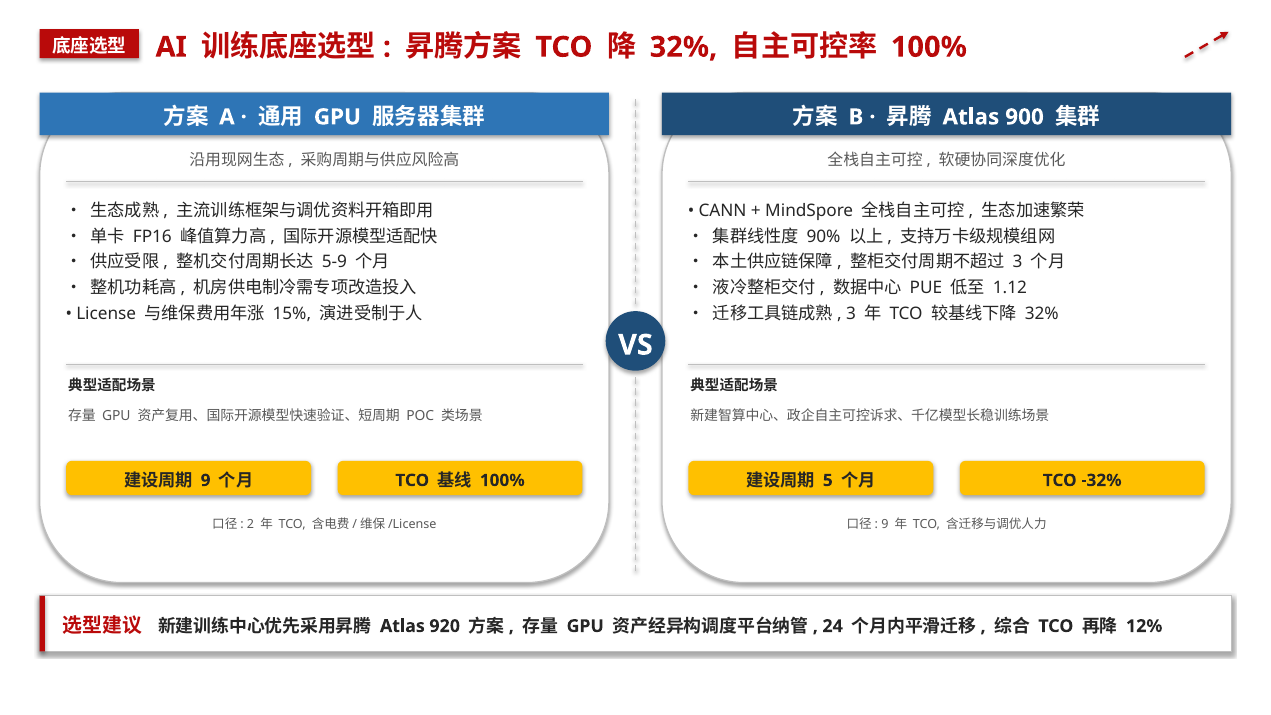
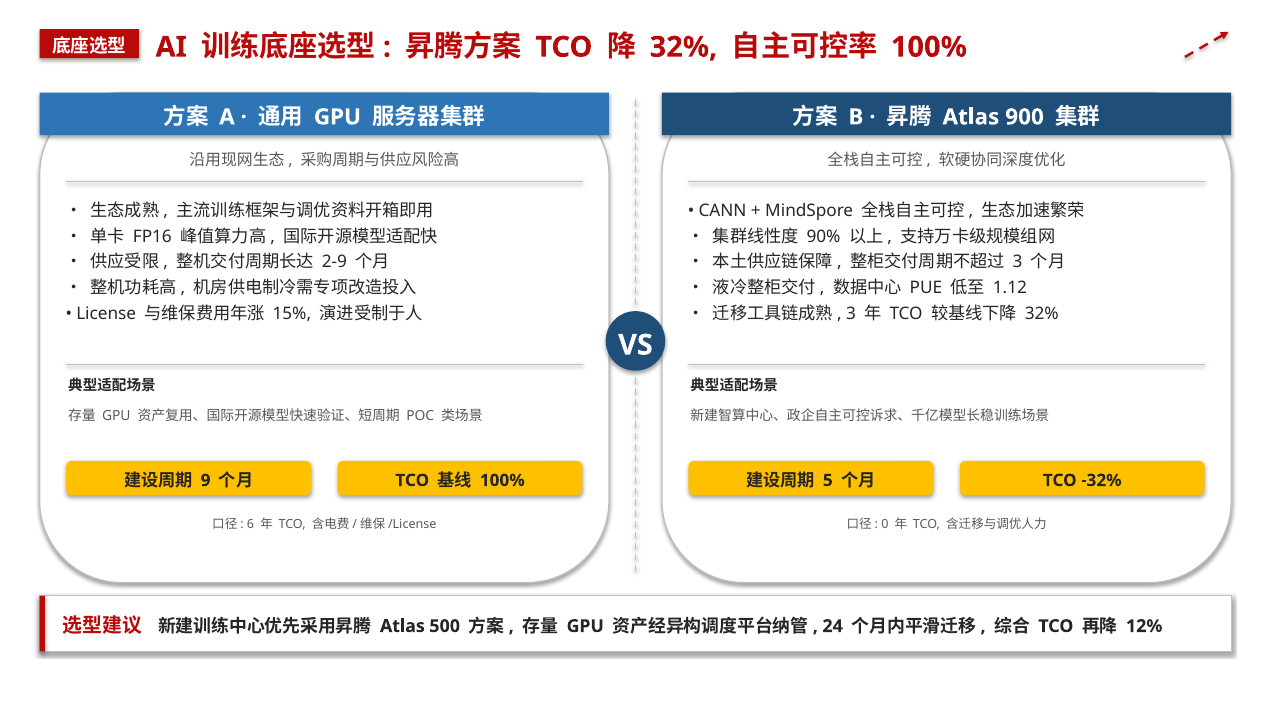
5-9: 5-9 -> 2-9
2: 2 -> 6
9 at (885, 525): 9 -> 0
920: 920 -> 500
